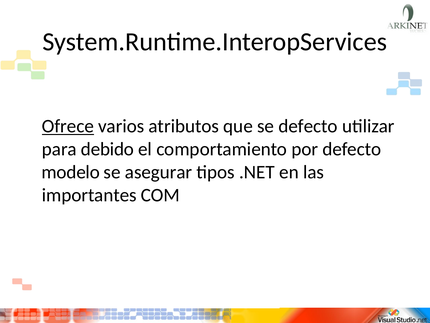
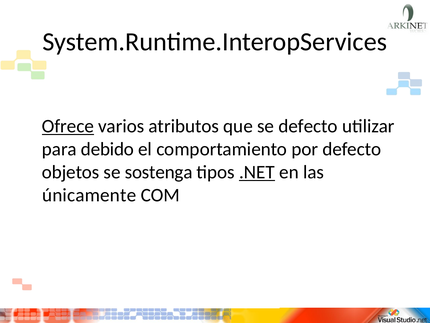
modelo: modelo -> objetos
asegurar: asegurar -> sostenga
.NET underline: none -> present
importantes: importantes -> únicamente
